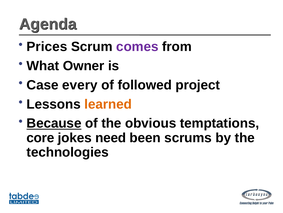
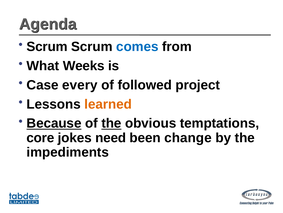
Prices at (47, 46): Prices -> Scrum
comes colour: purple -> blue
Owner: Owner -> Weeks
the at (111, 123) underline: none -> present
scrums: scrums -> change
technologies: technologies -> impediments
